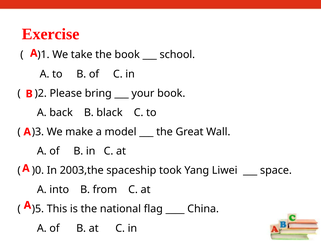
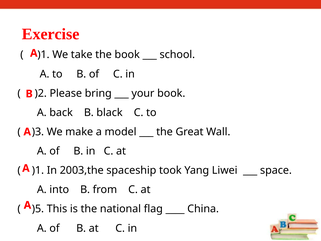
)0 at (38, 170): )0 -> )1
